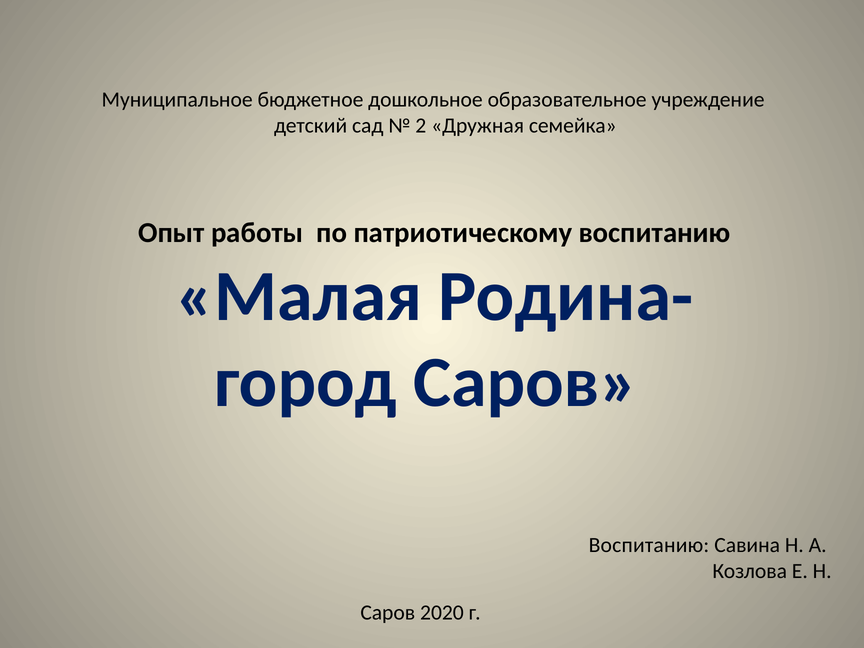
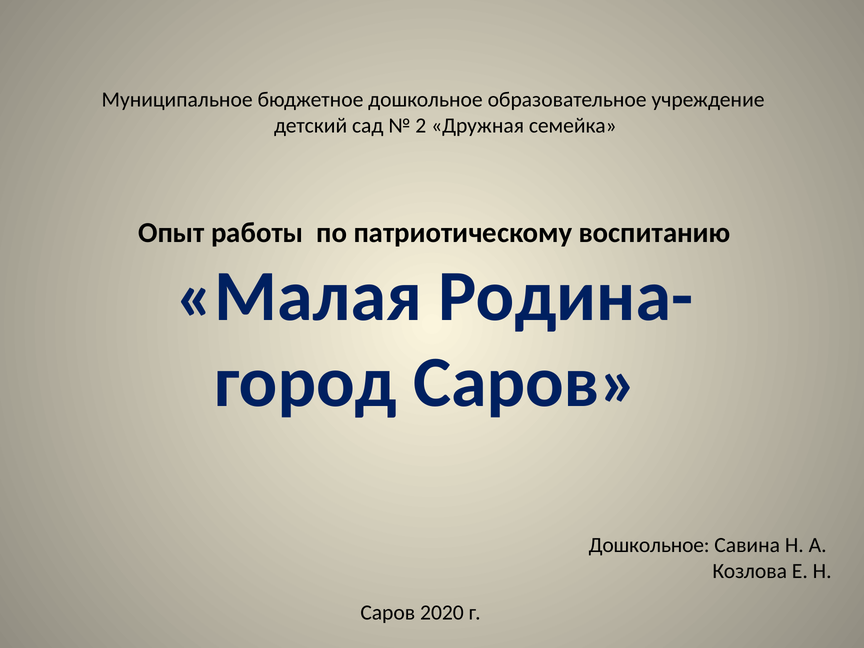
Воспитанию at (649, 545): Воспитанию -> Дошкольное
